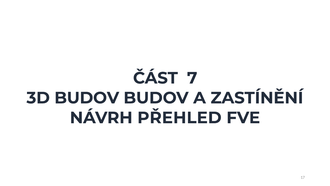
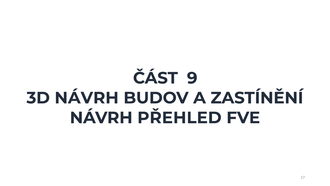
7: 7 -> 9
3D BUDOV: BUDOV -> NÁVRH
